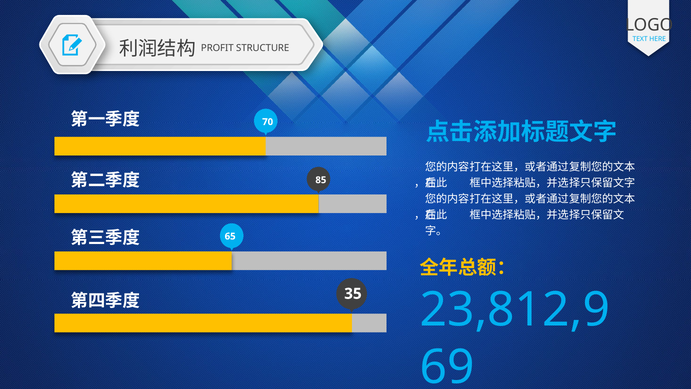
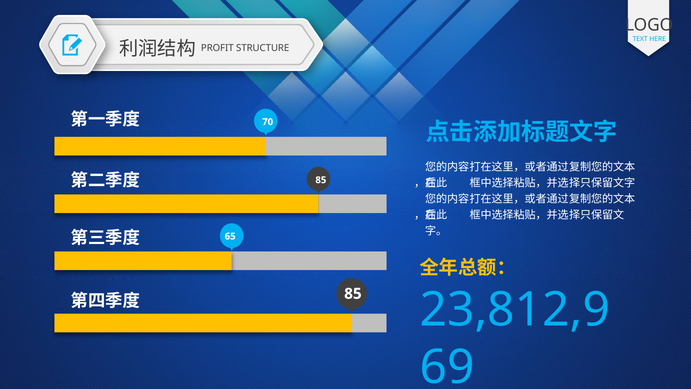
35 at (353, 294): 35 -> 85
